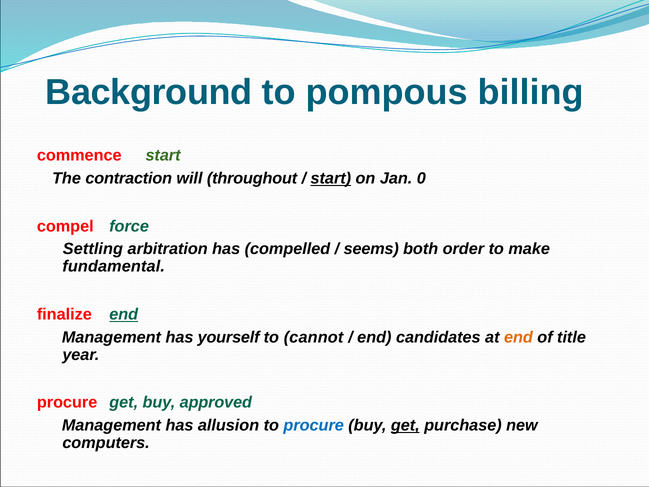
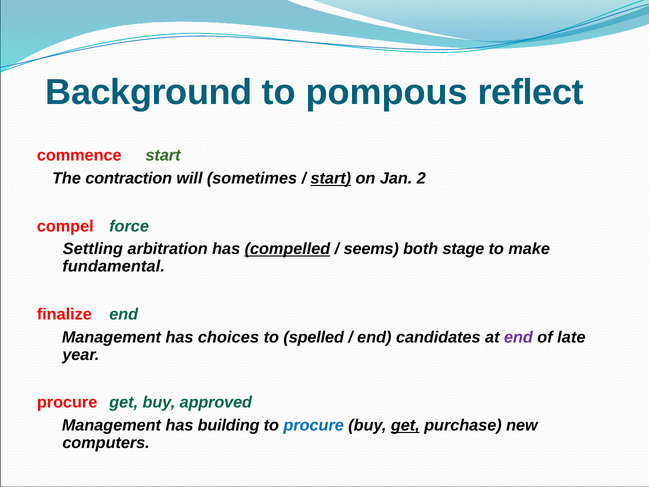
billing: billing -> reflect
throughout: throughout -> sometimes
0: 0 -> 2
compelled underline: none -> present
order: order -> stage
end at (124, 314) underline: present -> none
yourself: yourself -> choices
cannot: cannot -> spelled
end at (518, 337) colour: orange -> purple
title: title -> late
allusion: allusion -> building
